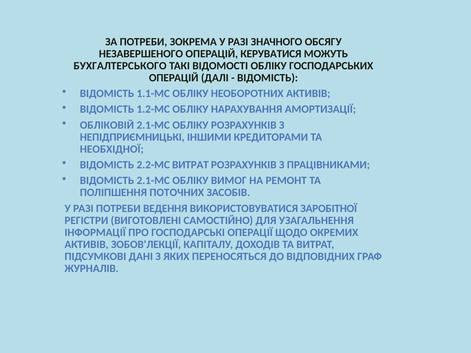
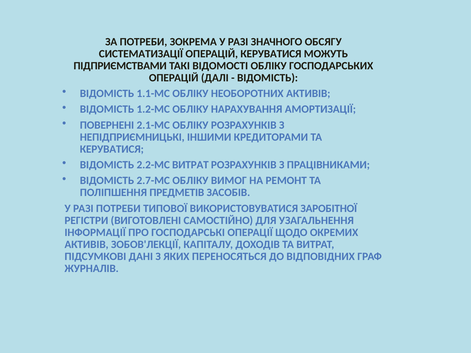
НЕЗАВЕРШЕНОГО: НЕЗАВЕРШЕНОГО -> СИСТЕМАТИЗАЦІЇ
БУХГАЛТЕРСЬКОГО: БУХГАЛТЕРСЬКОГО -> ПІДПРИЄМСТВАМИ
ОБЛІКОВІЙ: ОБЛІКОВІЙ -> ПОВЕРНЕНІ
НЕОБХІДНОЇ at (112, 149): НЕОБХІДНОЇ -> КЕРУВАТИСЯ
ВІДОМІСТЬ 2.1-МС: 2.1-МС -> 2.7-МС
ПОТОЧНИХ: ПОТОЧНИХ -> ПРЕДМЕТІВ
ВЕДЕННЯ: ВЕДЕННЯ -> ТИПОВОЇ
